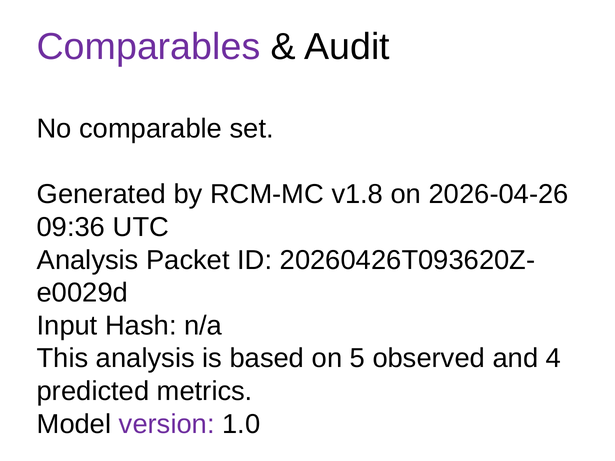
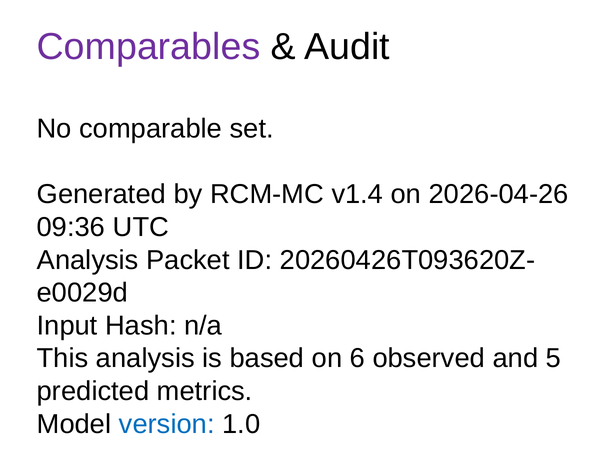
v1.8: v1.8 -> v1.4
5: 5 -> 6
4: 4 -> 5
version colour: purple -> blue
